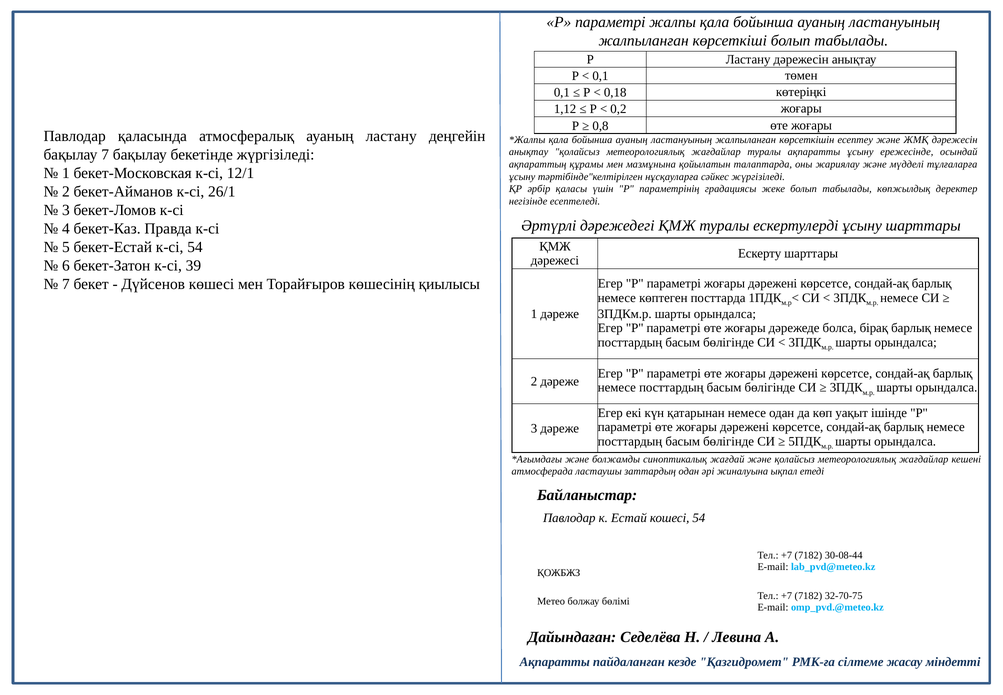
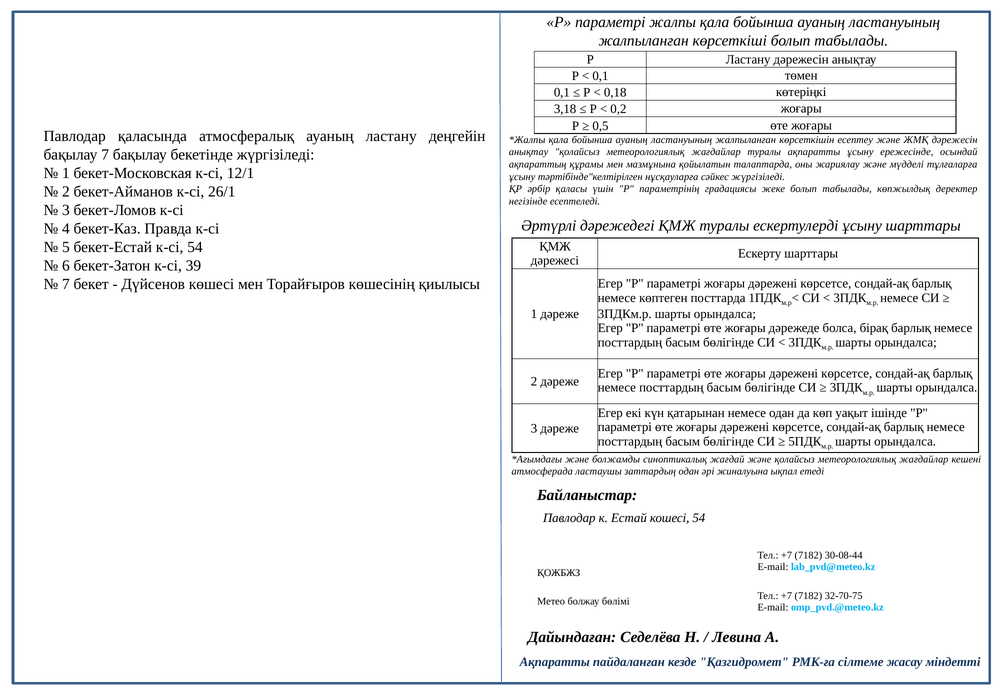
1,12: 1,12 -> 3,18
0,8: 0,8 -> 0,5
